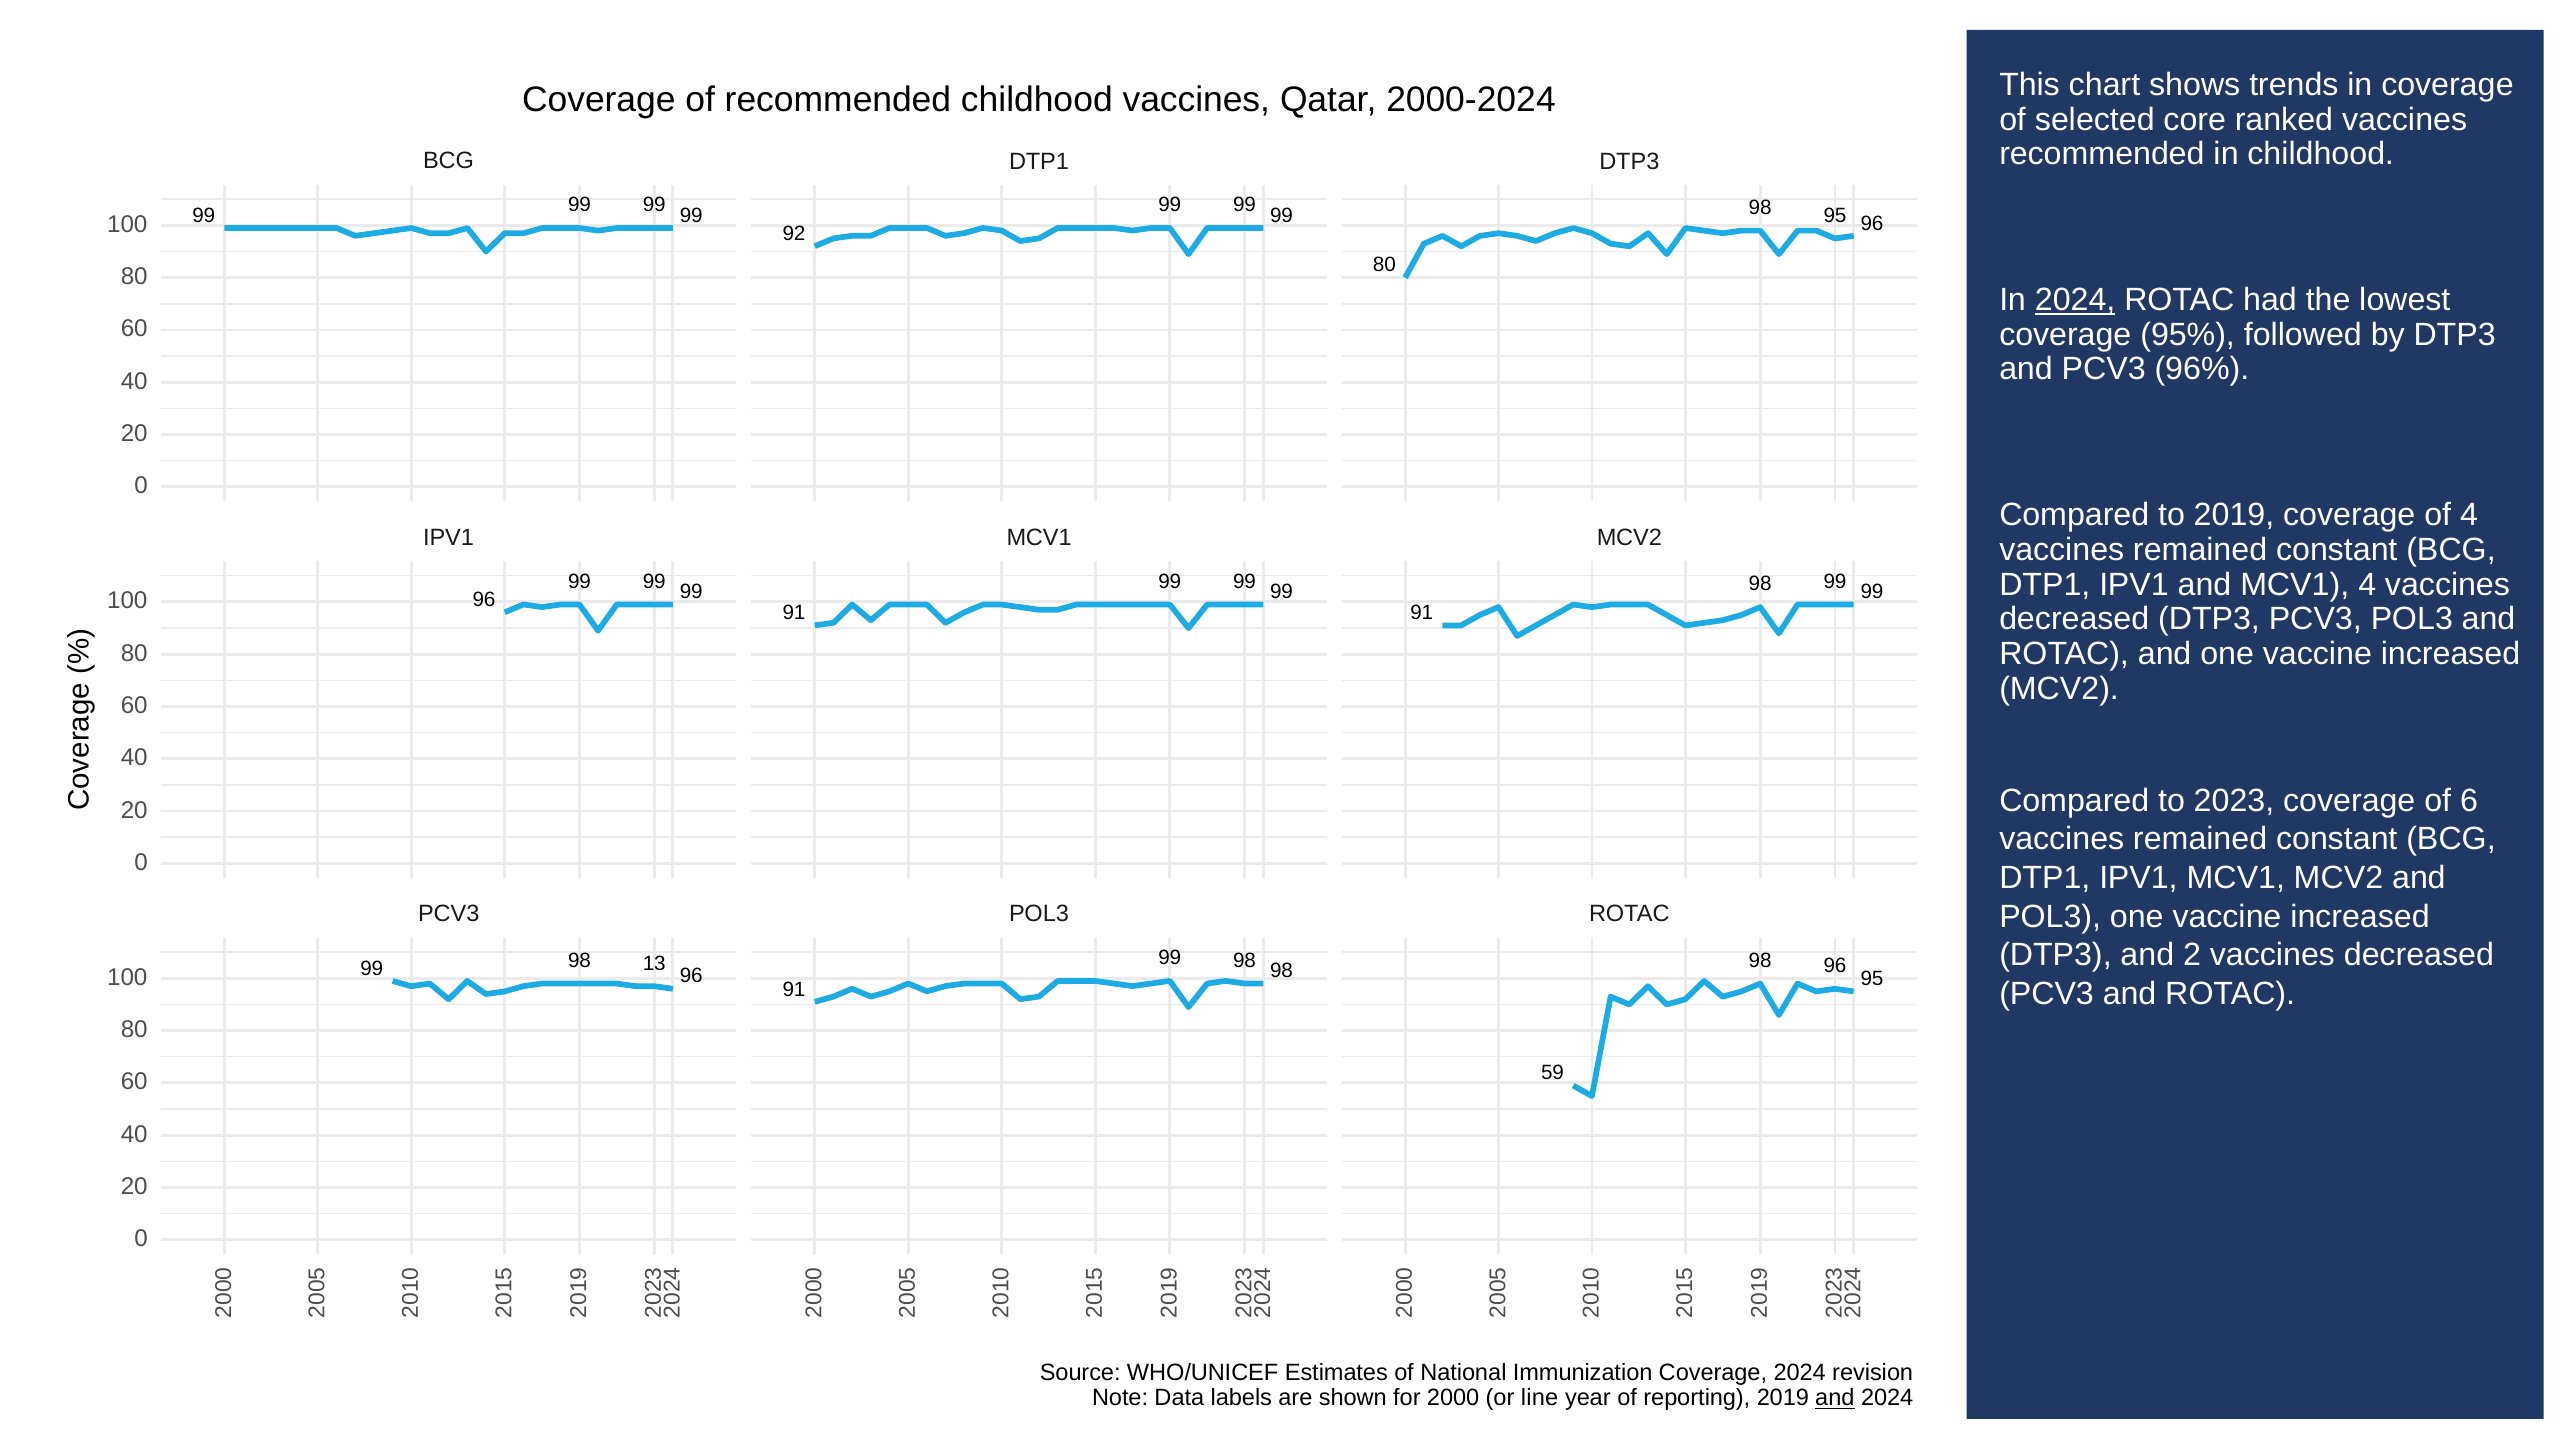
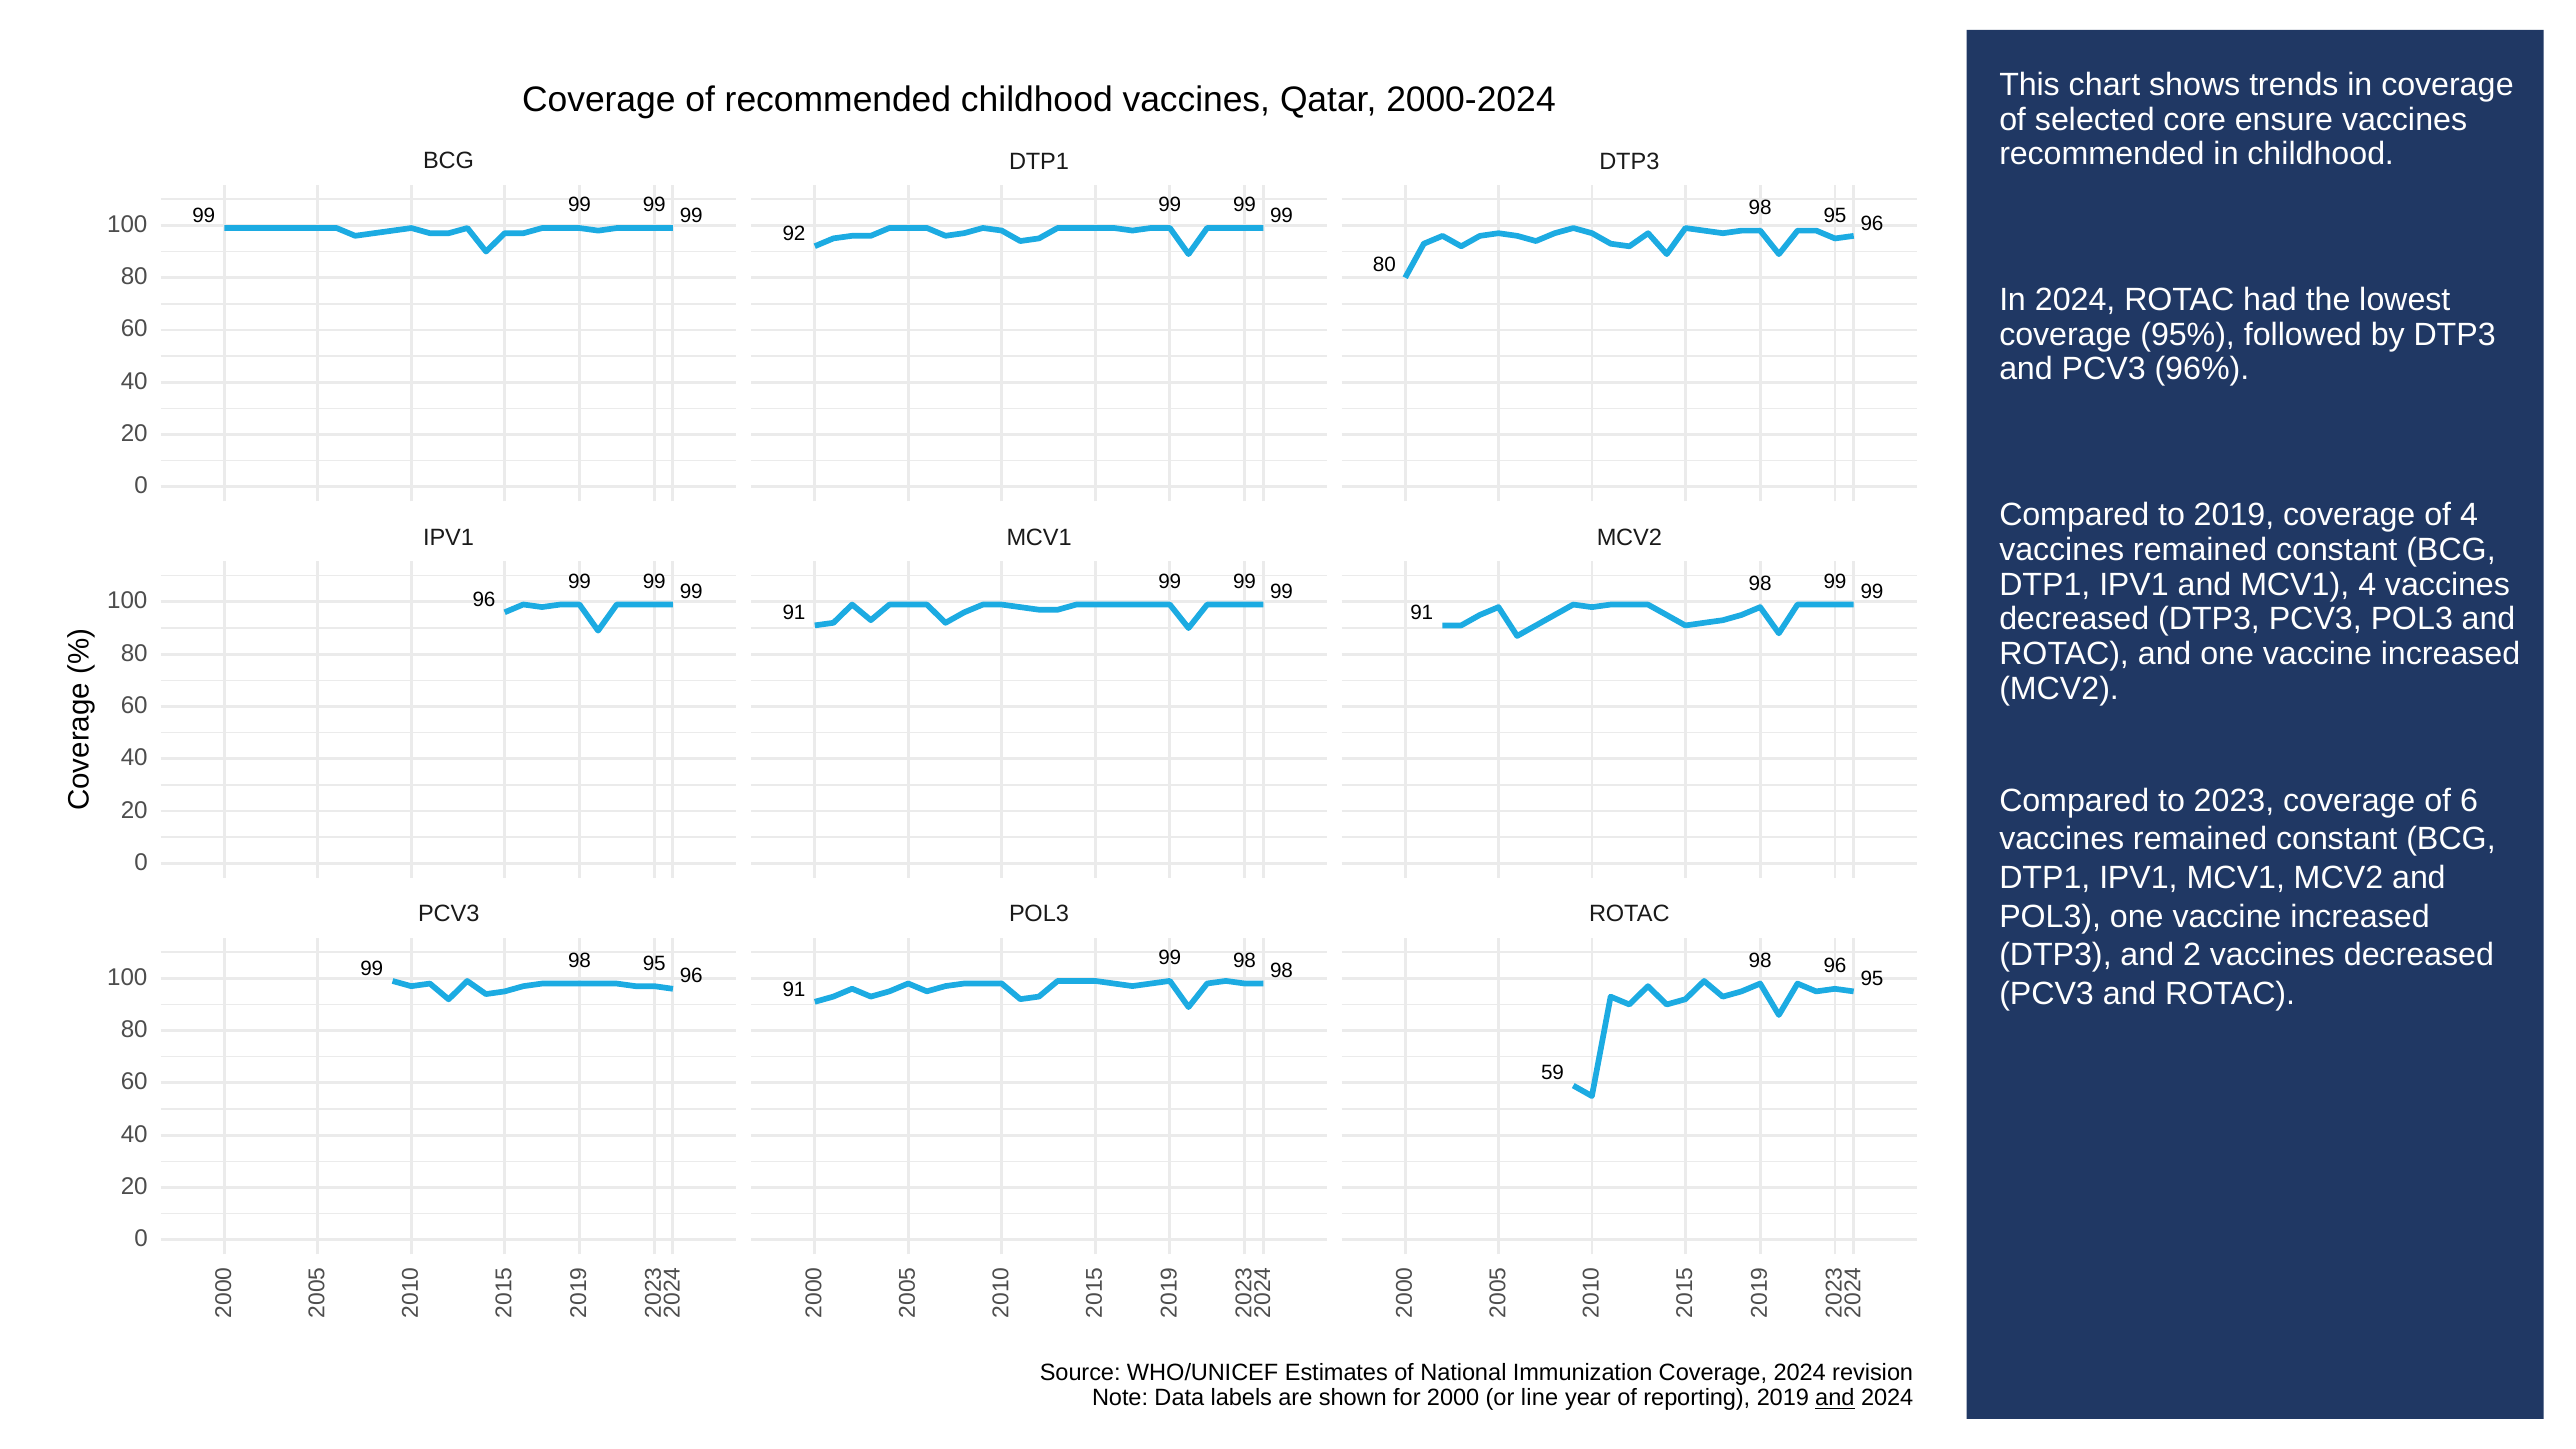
ranked: ranked -> ensure
2024 at (2075, 300) underline: present -> none
13 at (654, 963): 13 -> 95
